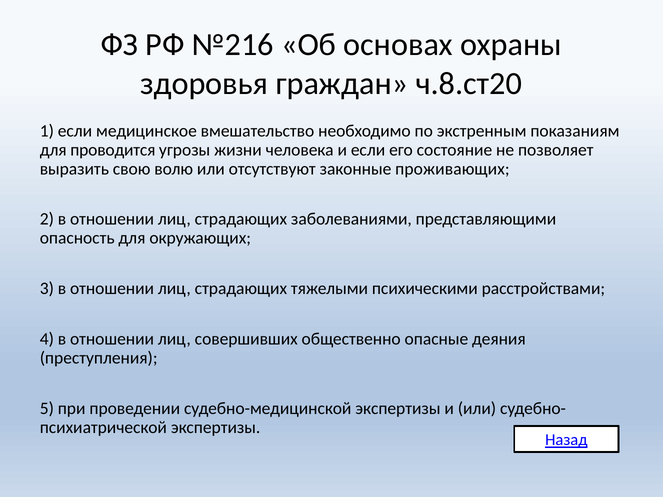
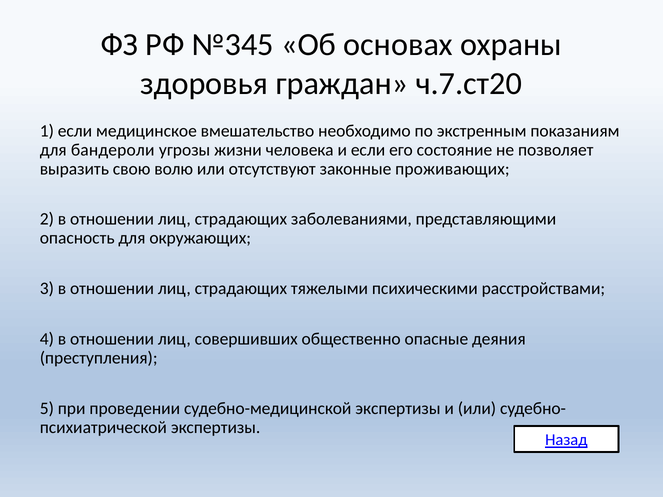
№216: №216 -> №345
ч.8.ст20: ч.8.ст20 -> ч.7.ст20
проводится: проводится -> бандероли
